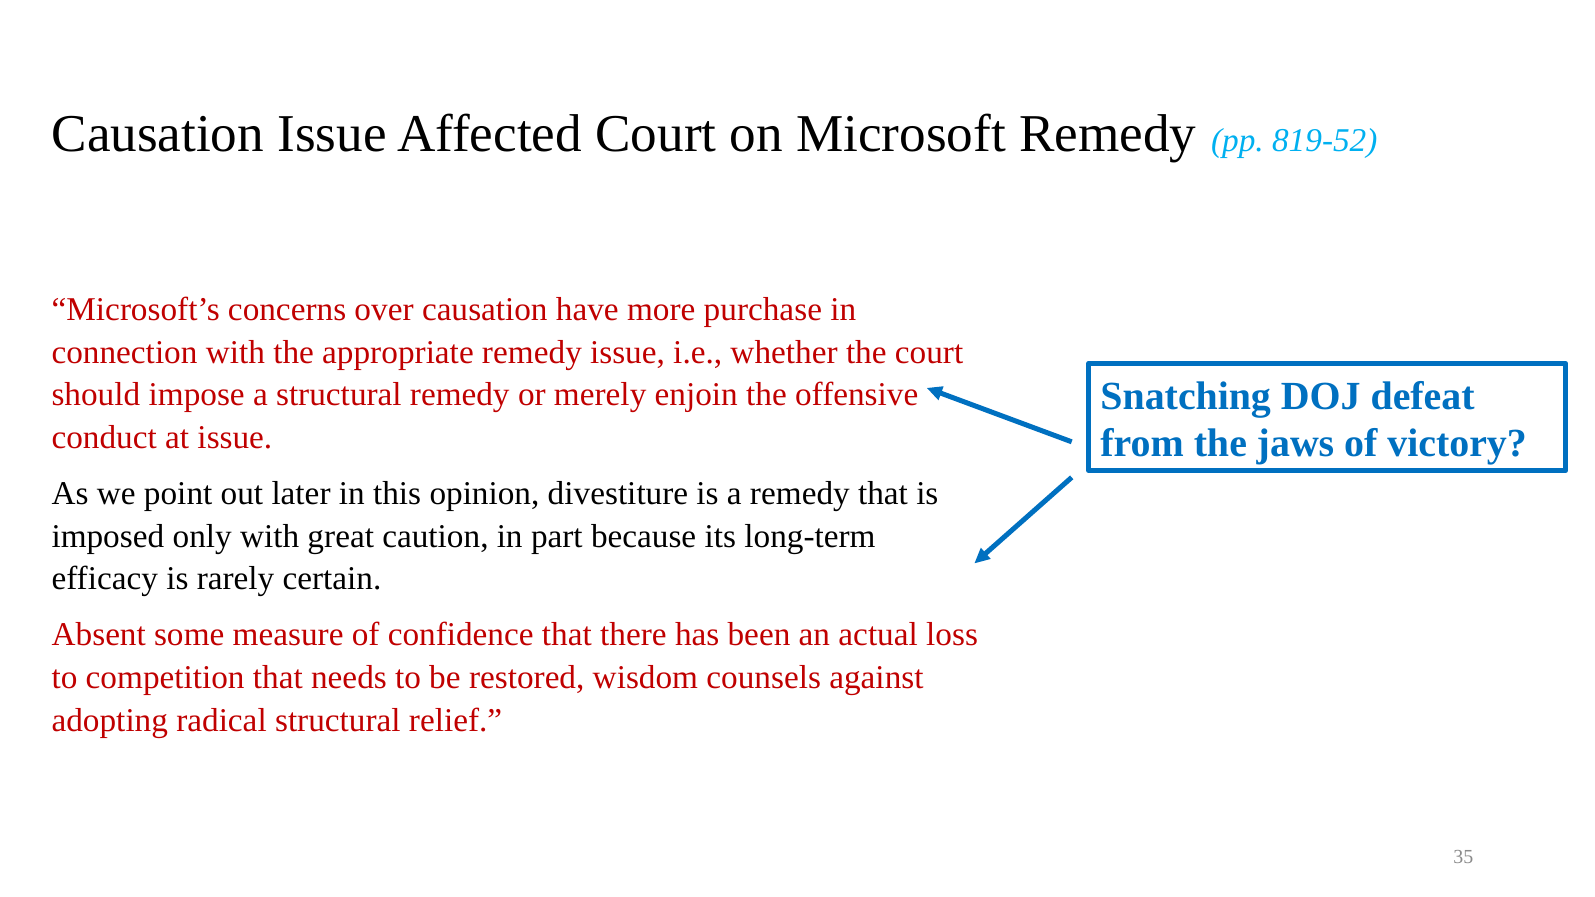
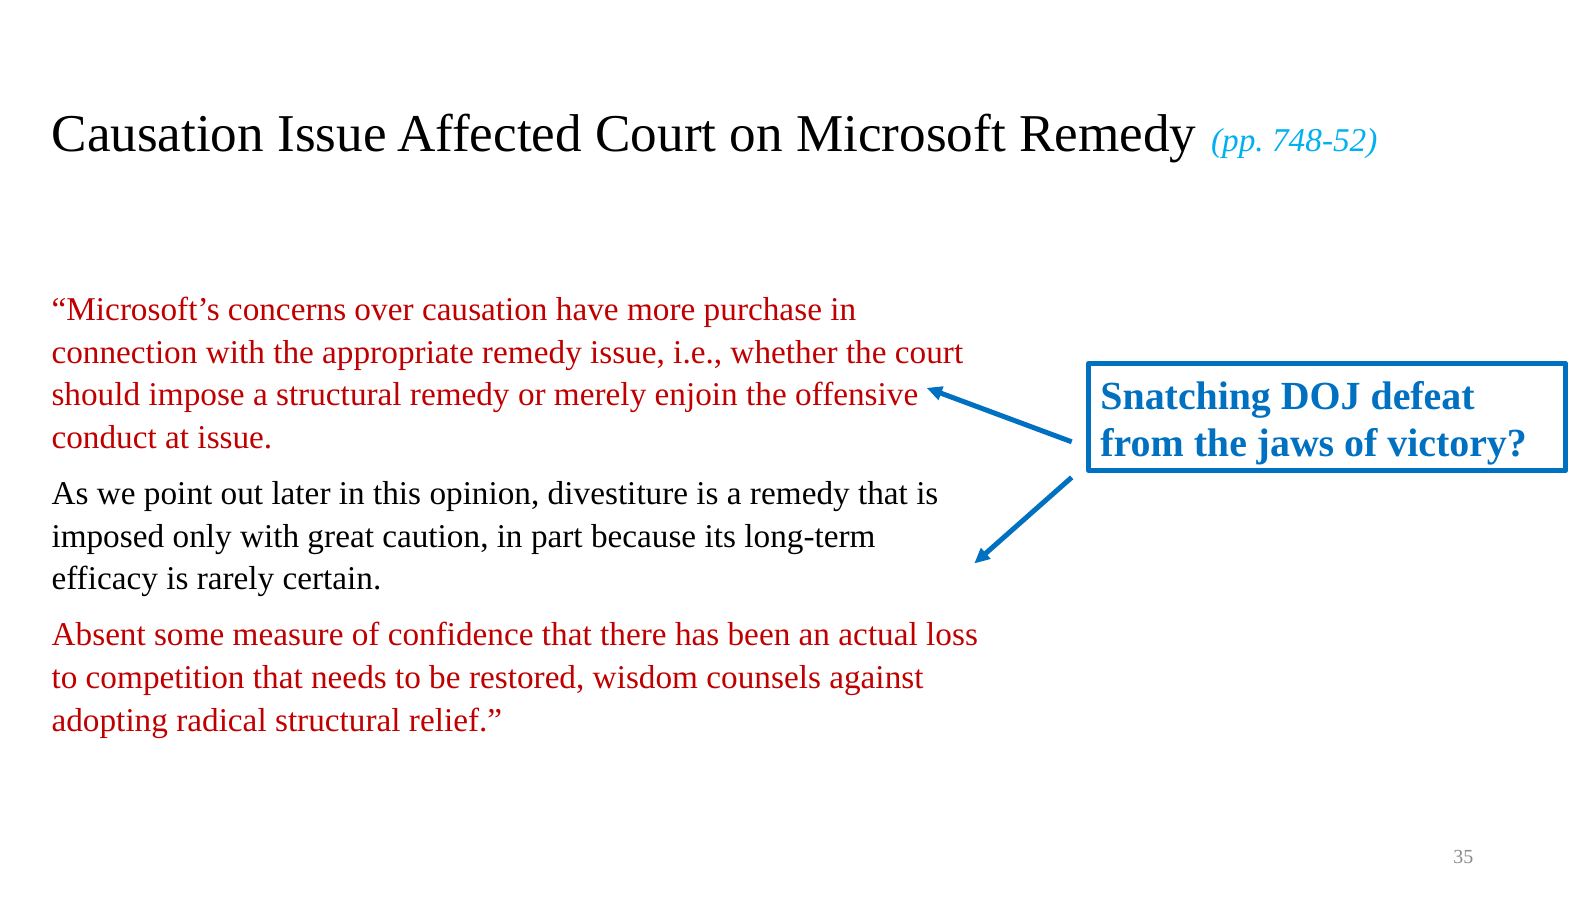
819-52: 819-52 -> 748-52
